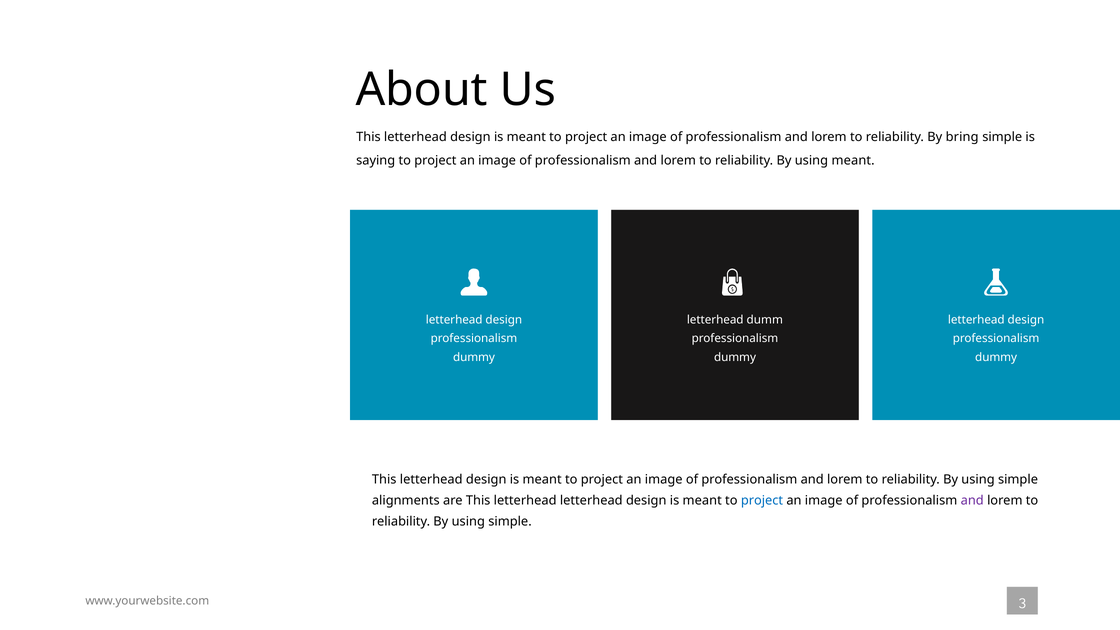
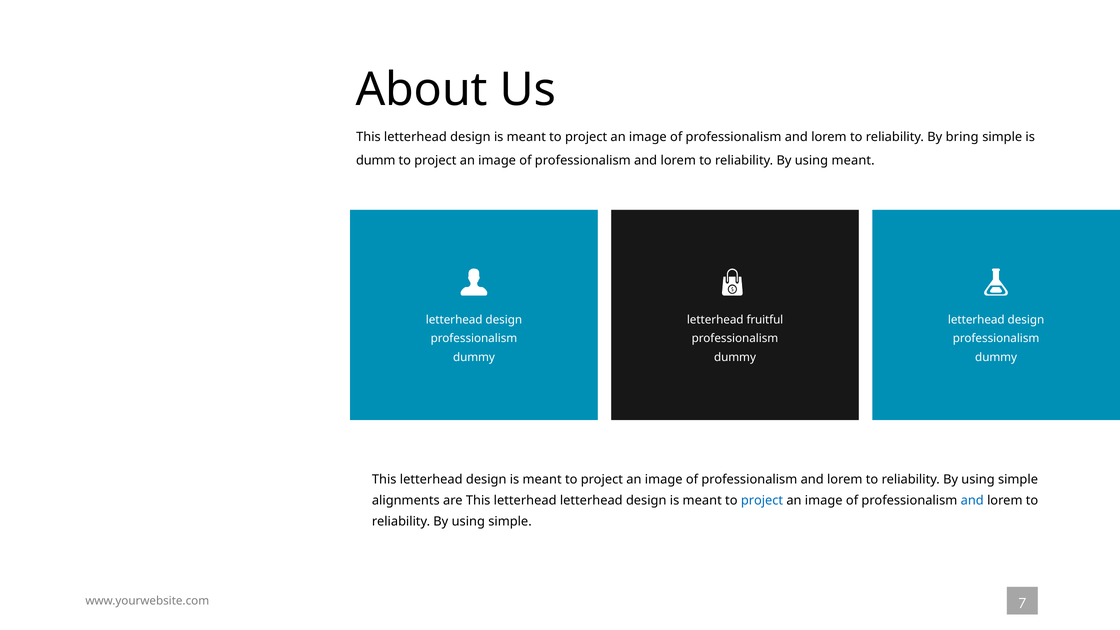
saying: saying -> dumm
dumm: dumm -> fruitful
and at (972, 501) colour: purple -> blue
3: 3 -> 7
